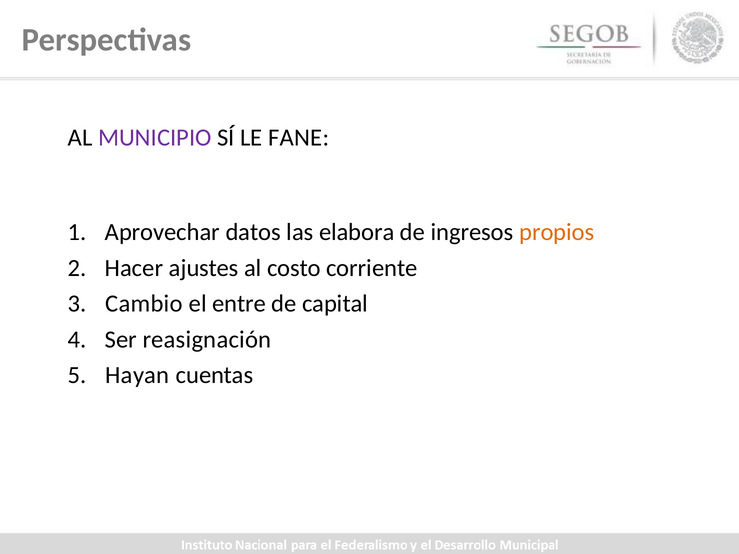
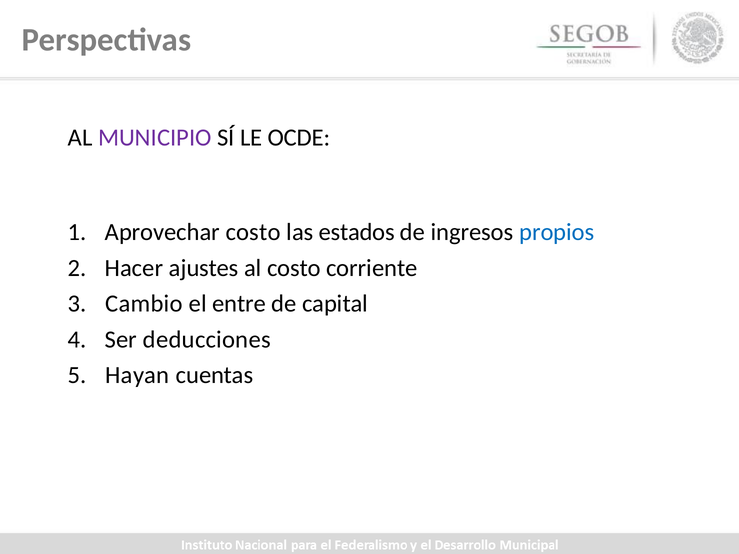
FANE: FANE -> OCDE
Aprovechar datos: datos -> costo
elabora: elabora -> estados
propios colour: orange -> blue
reasignación: reasignación -> deducciones
